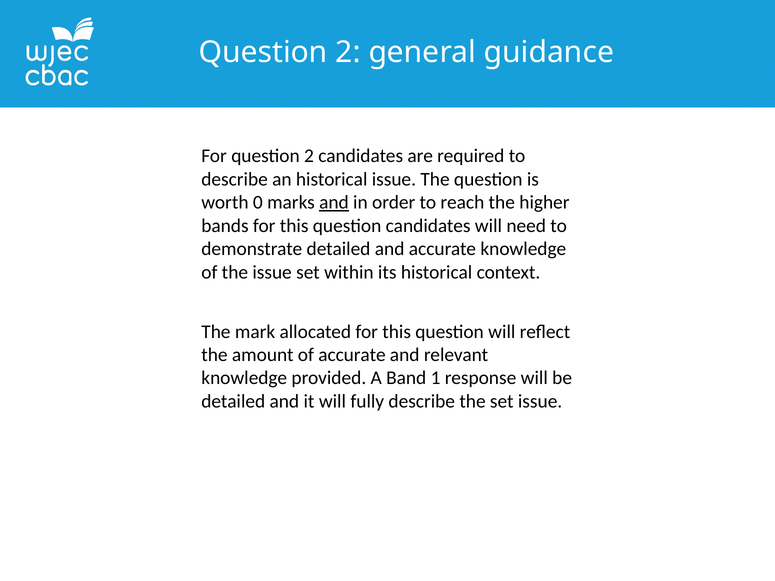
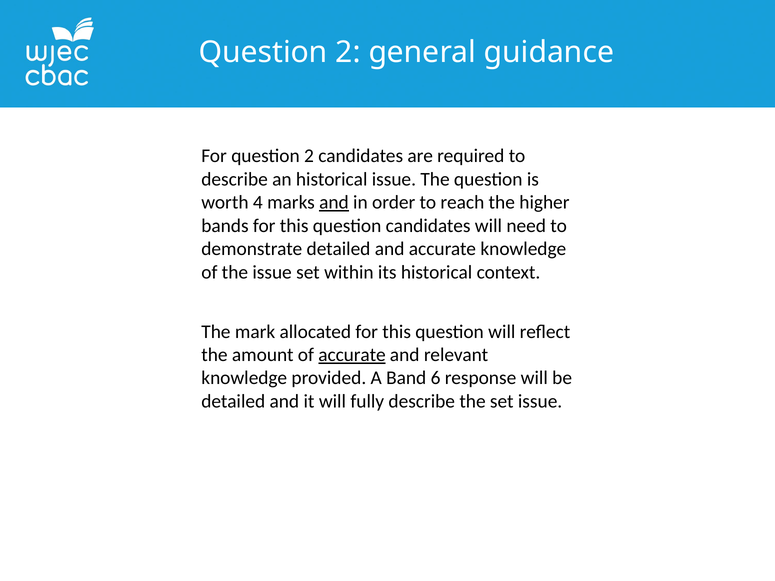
0: 0 -> 4
accurate at (352, 355) underline: none -> present
1: 1 -> 6
